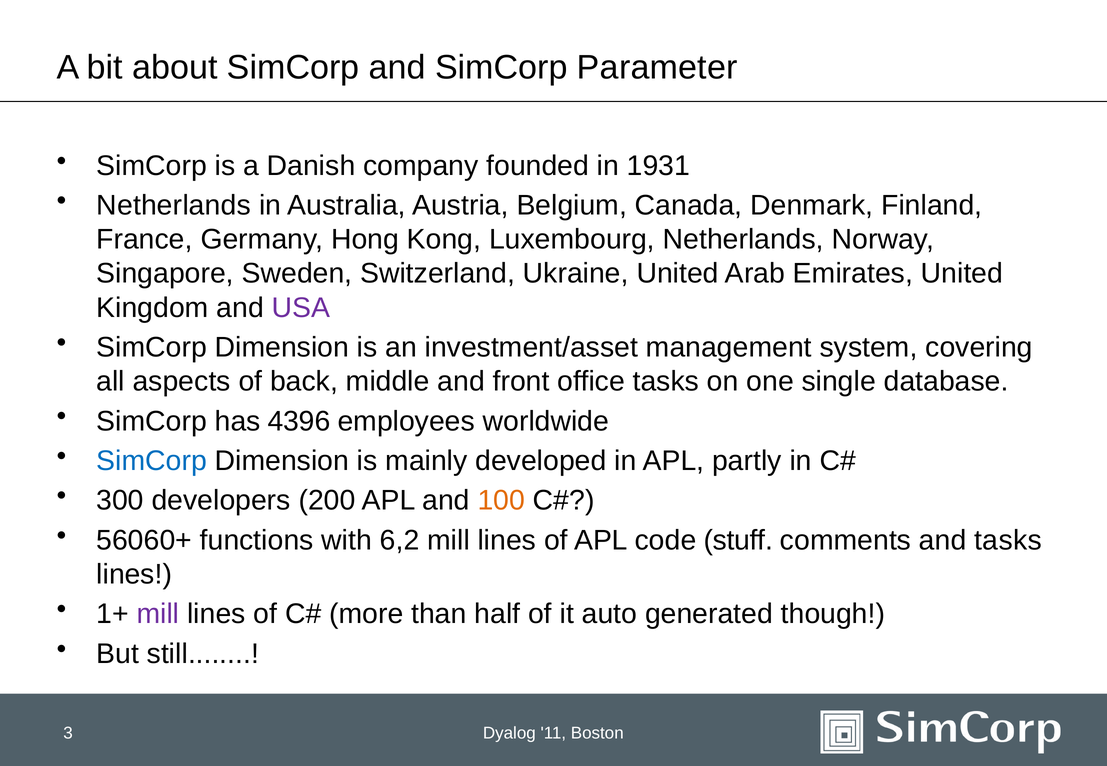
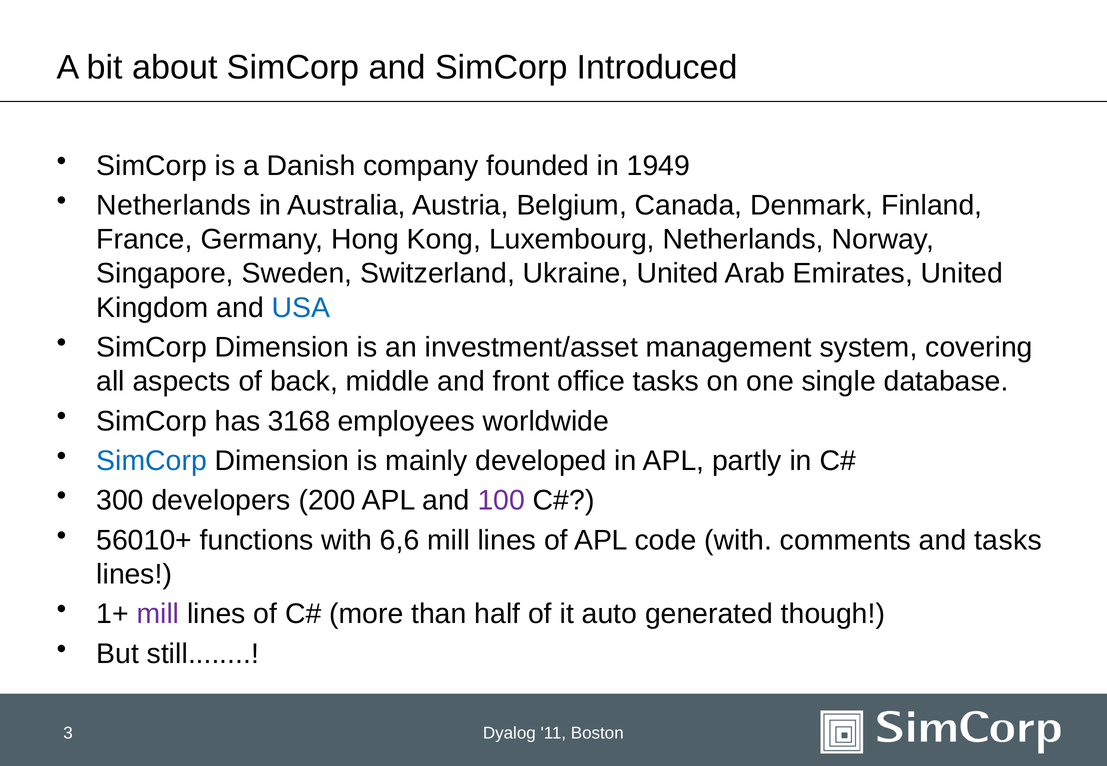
Parameter: Parameter -> Introduced
1931: 1931 -> 1949
USA colour: purple -> blue
4396: 4396 -> 3168
100 colour: orange -> purple
56060+: 56060+ -> 56010+
6,2: 6,2 -> 6,6
code stuff: stuff -> with
